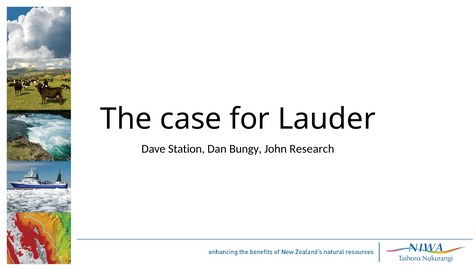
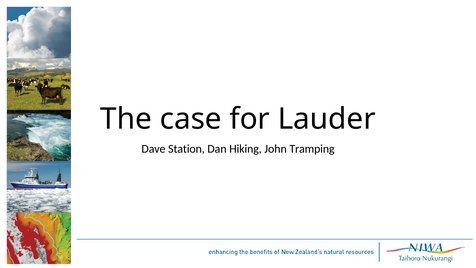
Bungy: Bungy -> Hiking
Research: Research -> Tramping
